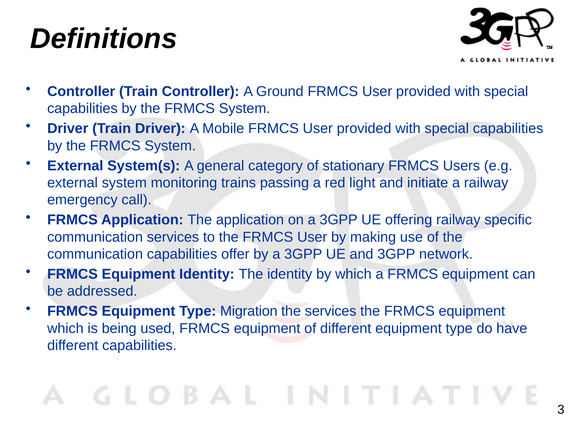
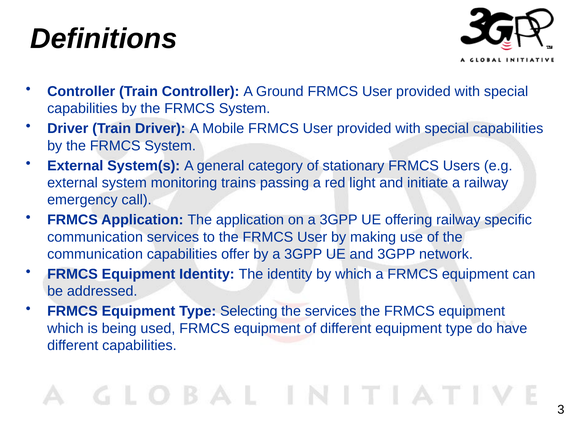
Migration: Migration -> Selecting
